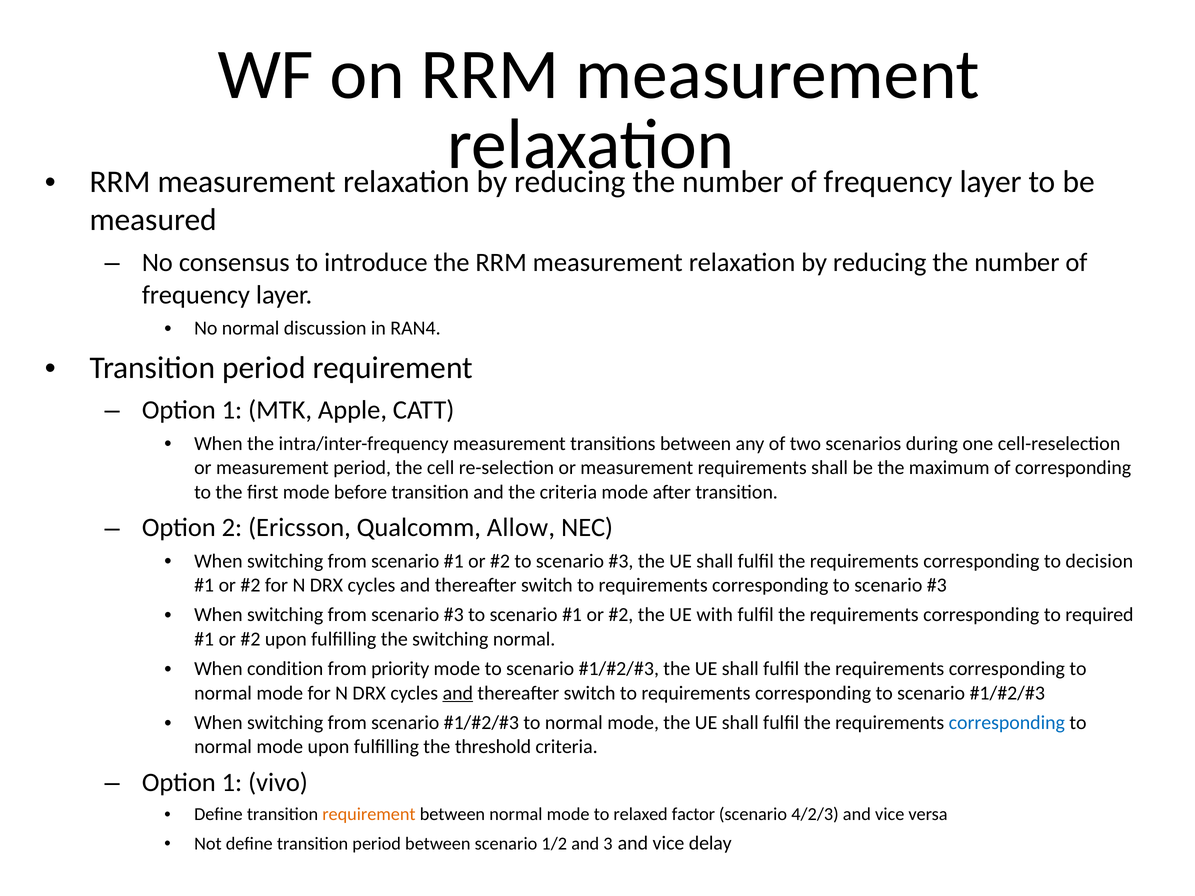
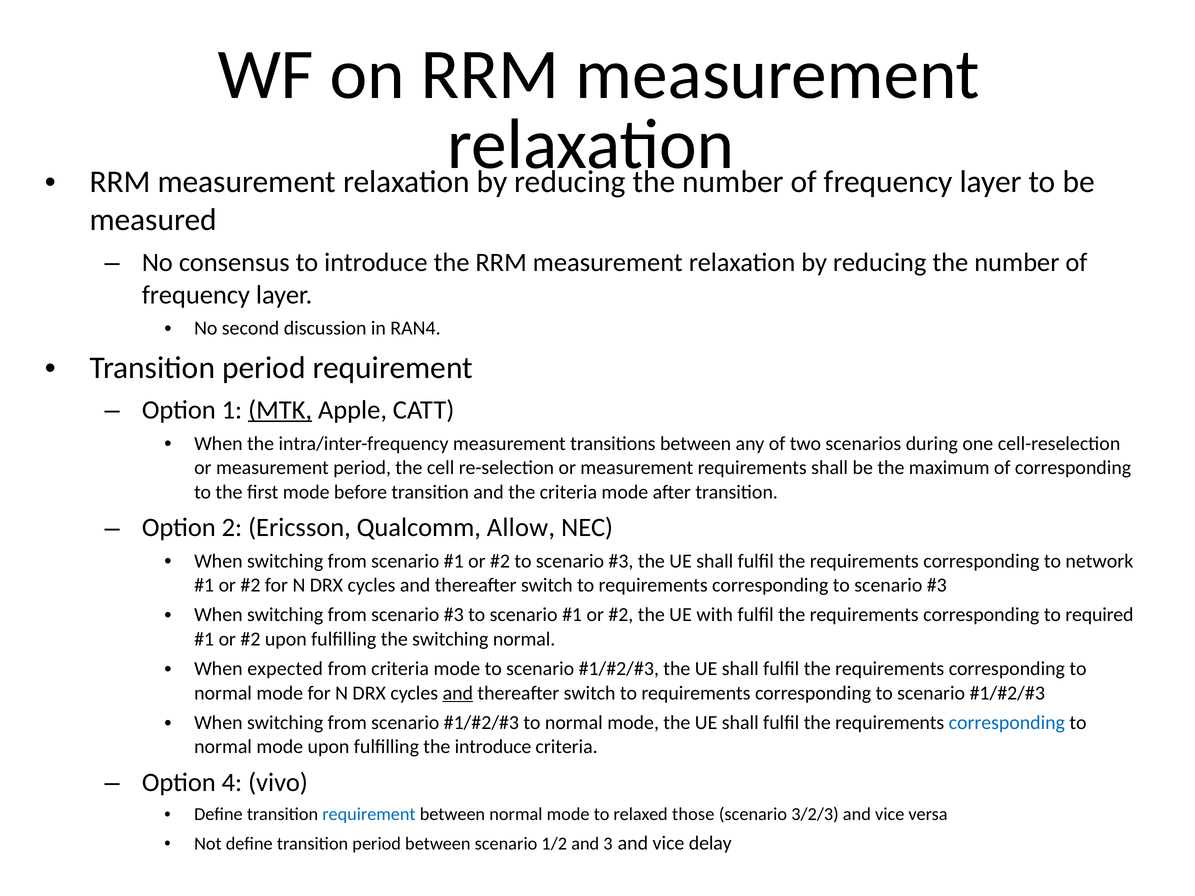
No normal: normal -> second
MTK underline: none -> present
decision: decision -> network
condition: condition -> expected
from priority: priority -> criteria
the threshold: threshold -> introduce
1 at (232, 783): 1 -> 4
requirement at (369, 815) colour: orange -> blue
factor: factor -> those
4/2/3: 4/2/3 -> 3/2/3
